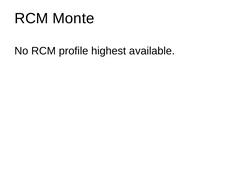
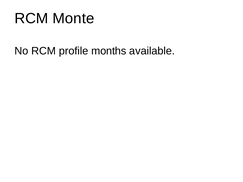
highest: highest -> months
